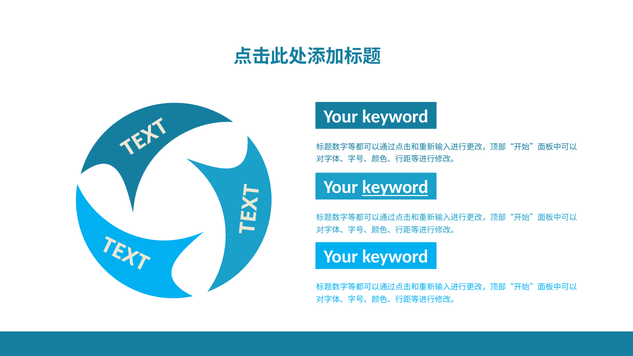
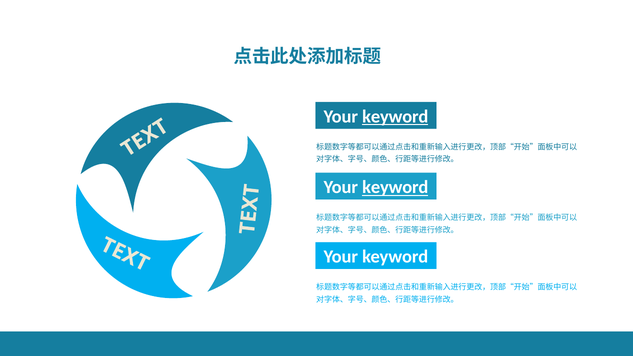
keyword at (395, 117) underline: none -> present
